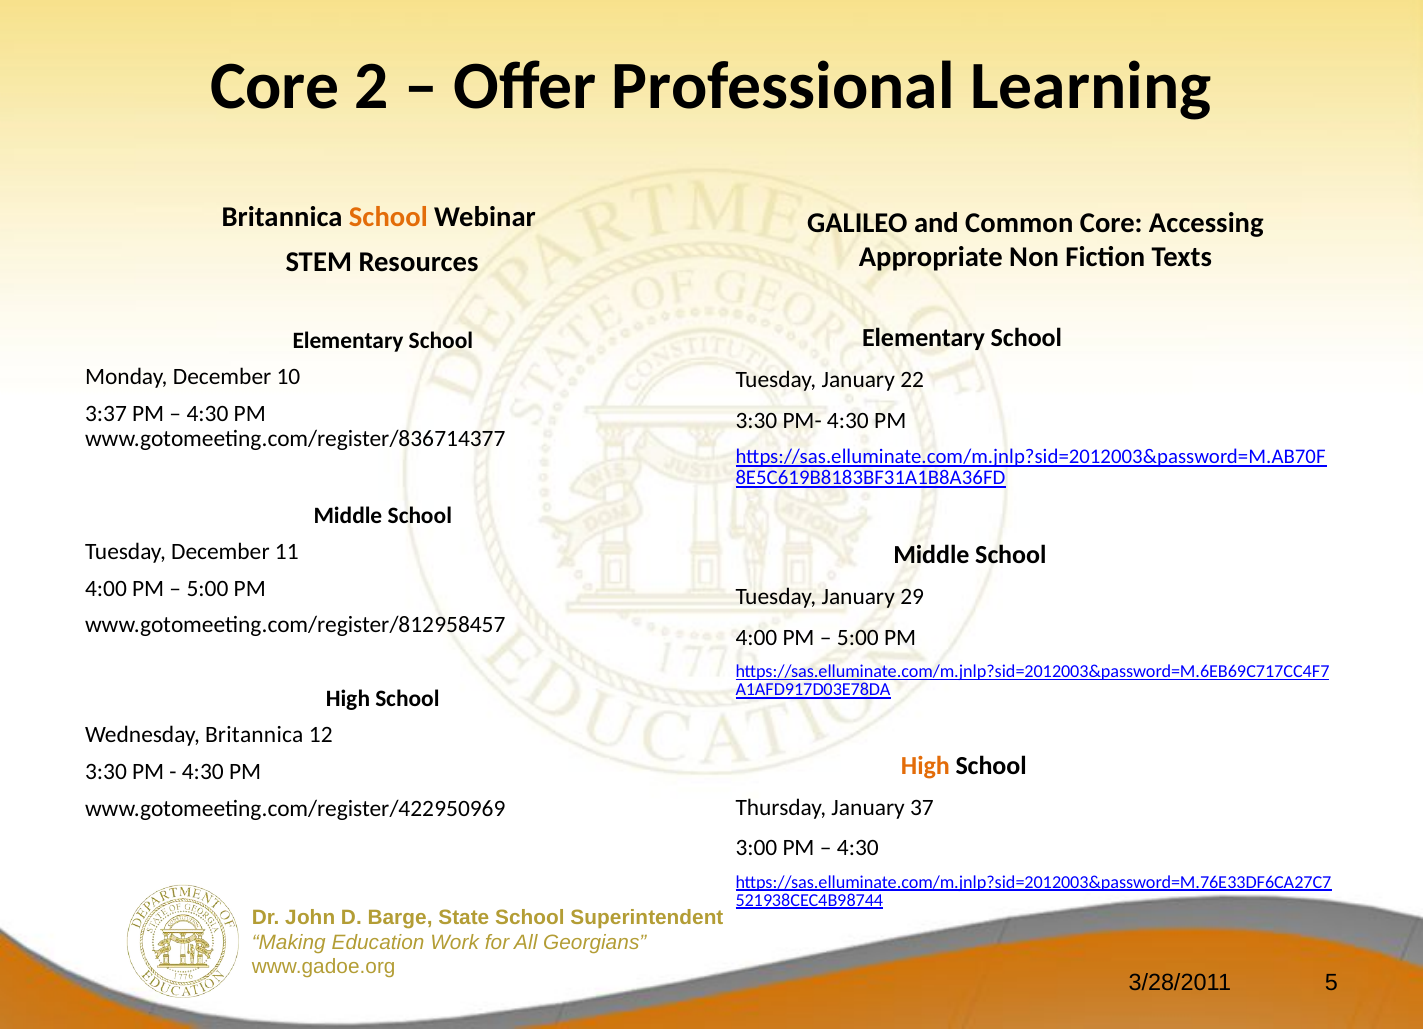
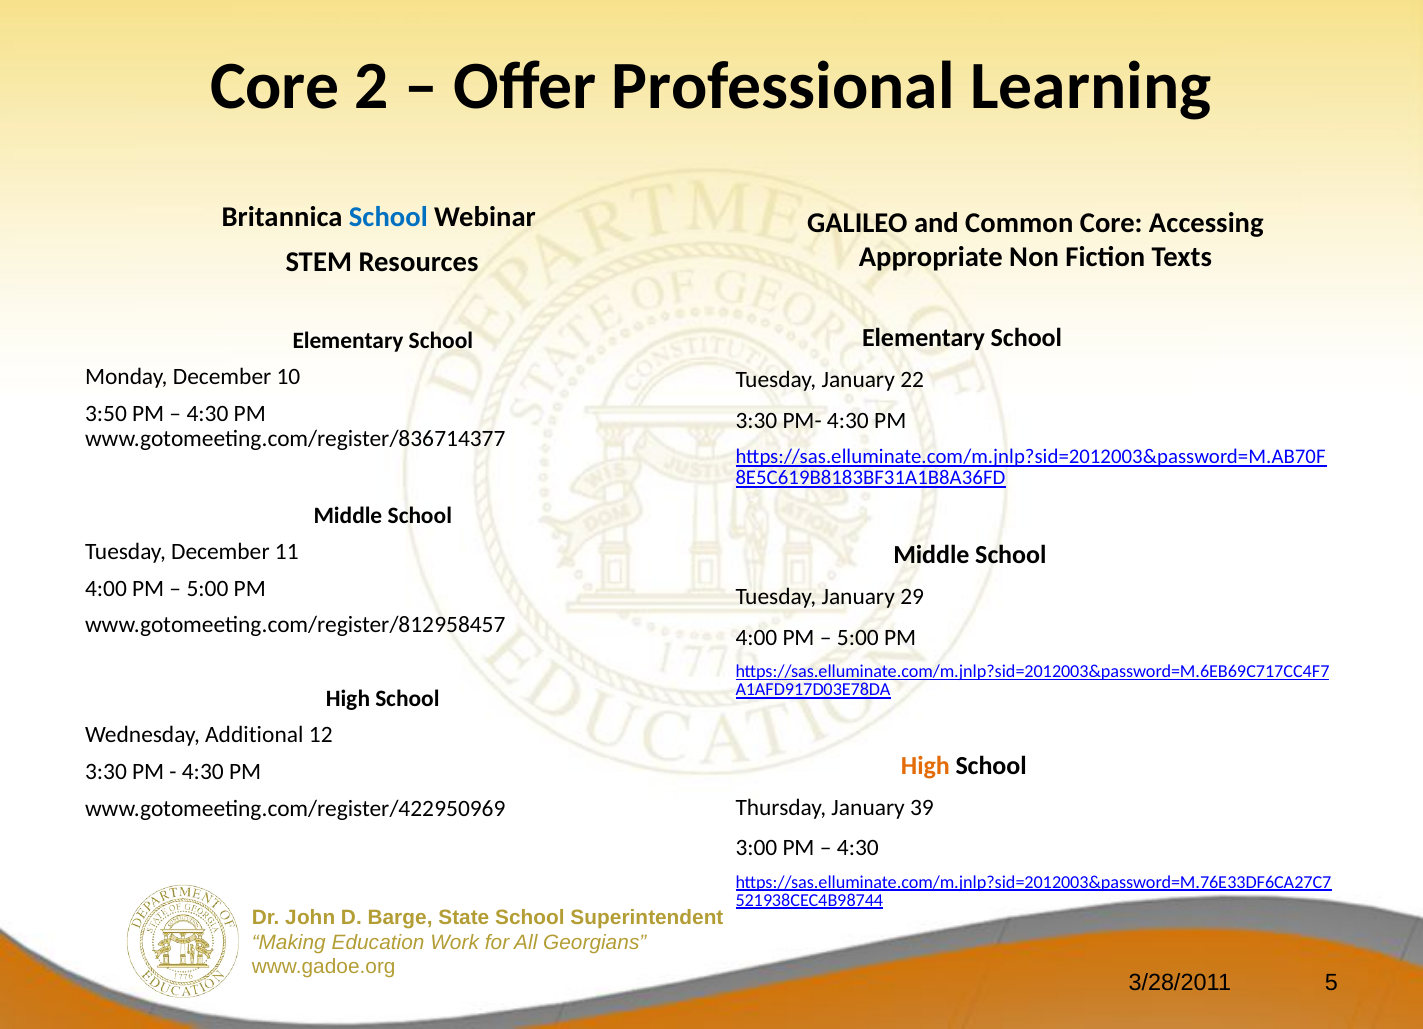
School at (388, 217) colour: orange -> blue
3:37: 3:37 -> 3:50
Wednesday Britannica: Britannica -> Additional
37: 37 -> 39
